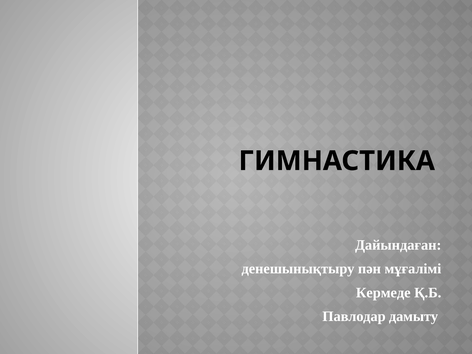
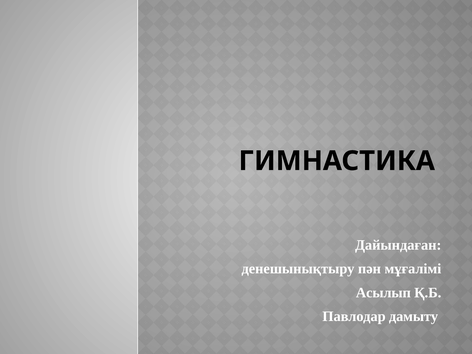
Кермеде: Кермеде -> Асылып
